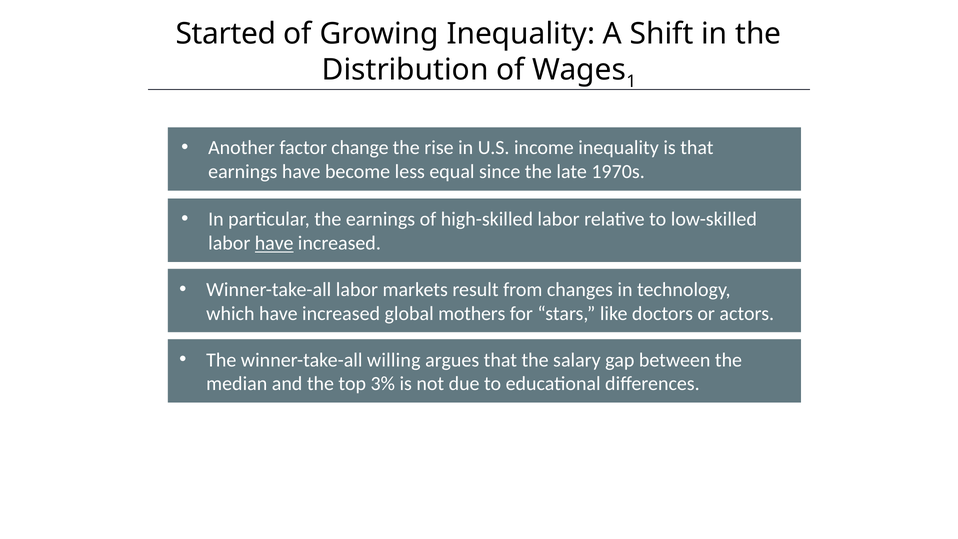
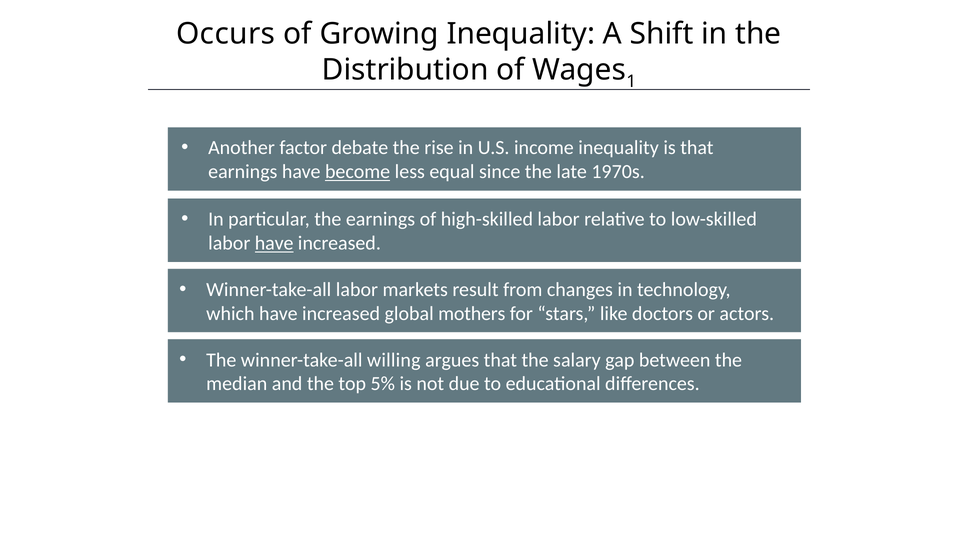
Started: Started -> Occurs
change: change -> debate
become underline: none -> present
3%: 3% -> 5%
